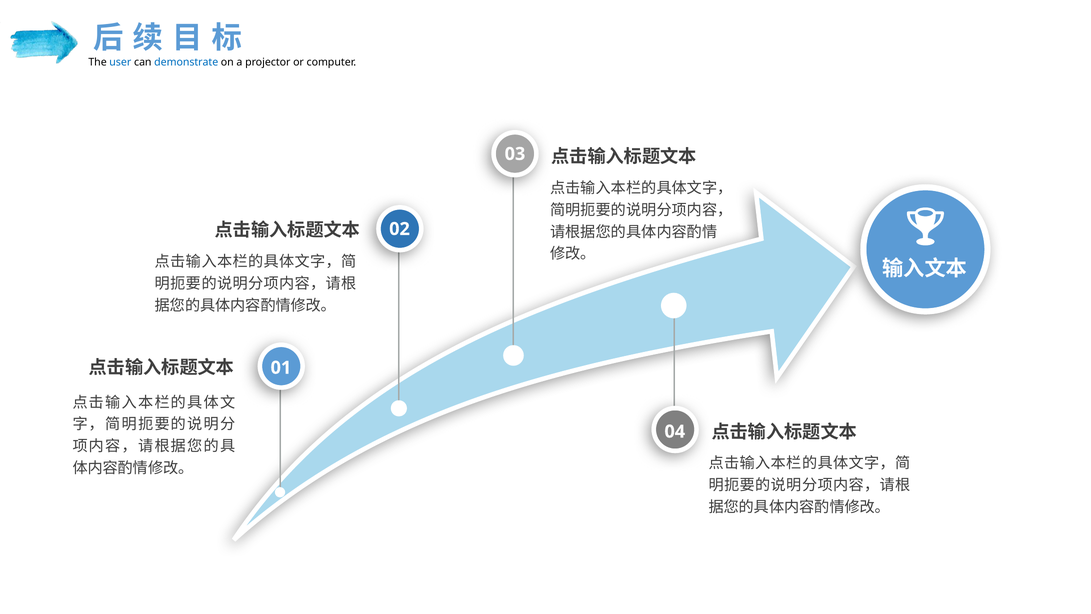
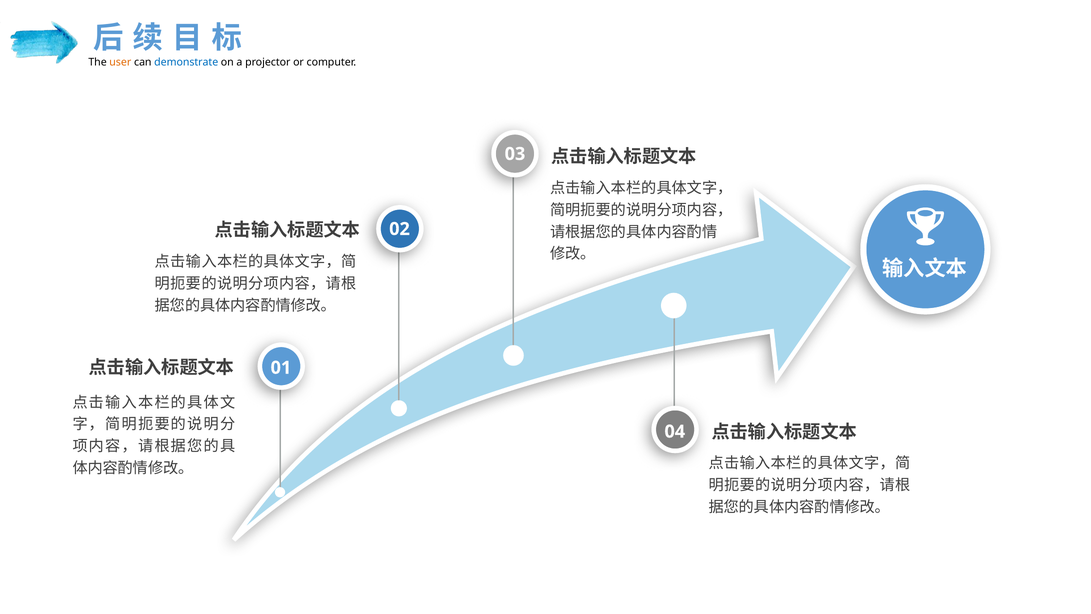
user colour: blue -> orange
